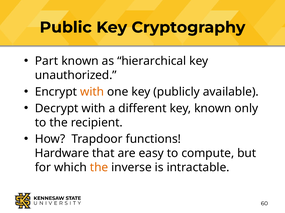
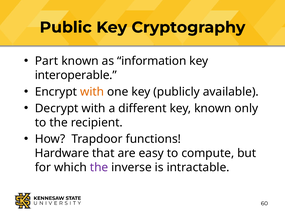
hierarchical: hierarchical -> information
unauthorized: unauthorized -> interoperable
the at (99, 168) colour: orange -> purple
